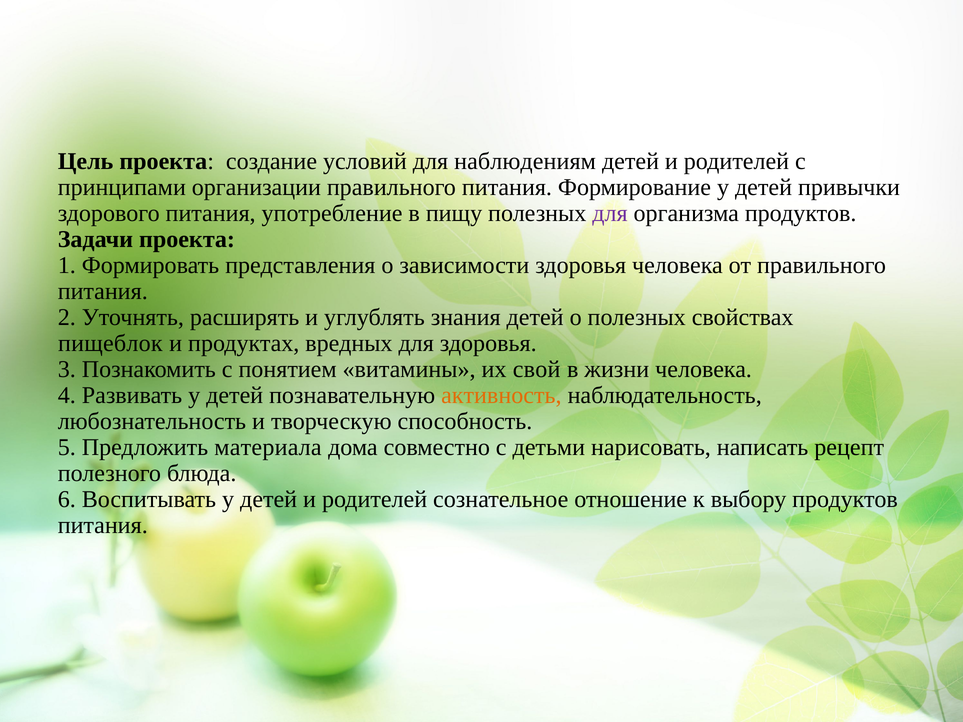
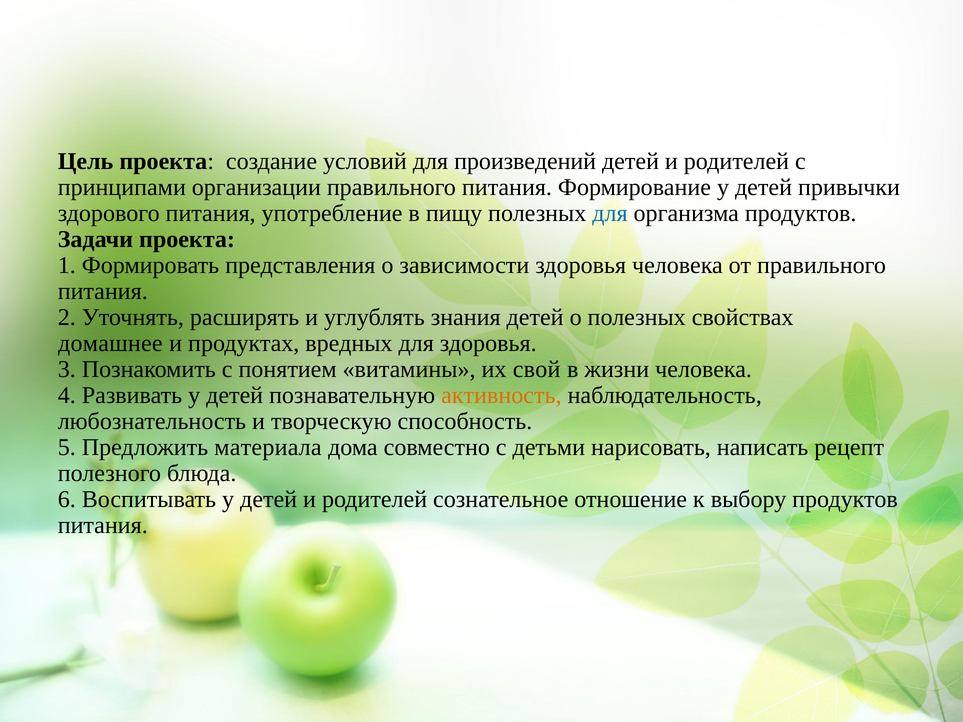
наблюдениям: наблюдениям -> произведений
для at (610, 213) colour: purple -> blue
пищеблок: пищеблок -> домашнее
